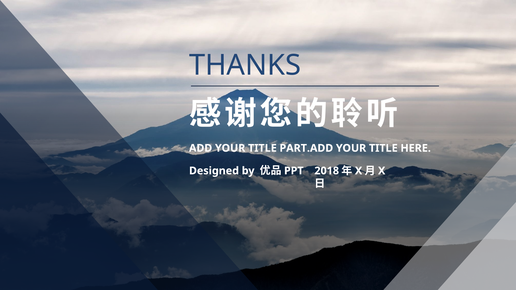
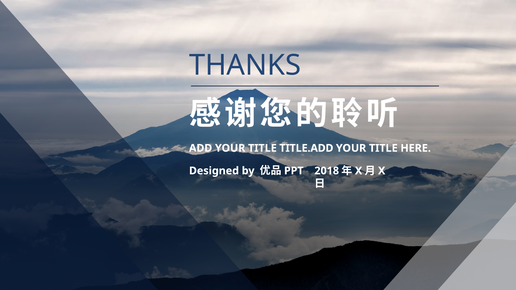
PART.ADD: PART.ADD -> TITLE.ADD
